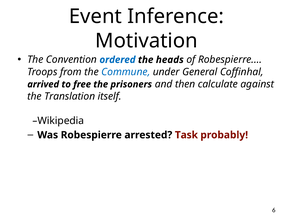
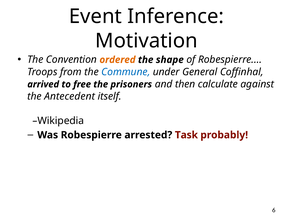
ordered colour: blue -> orange
heads: heads -> shape
Translation: Translation -> Antecedent
